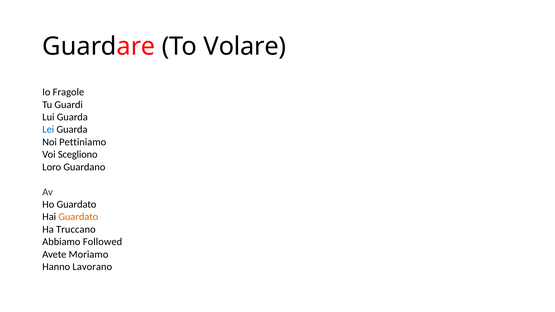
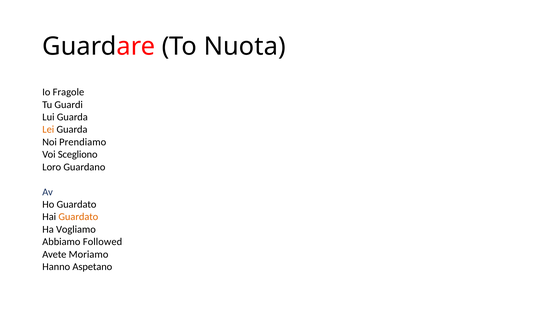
Volare: Volare -> Nuota
Lei colour: blue -> orange
Pettiniamo: Pettiniamo -> Prendiamo
Truccano: Truccano -> Vogliamo
Lavorano: Lavorano -> Aspetano
